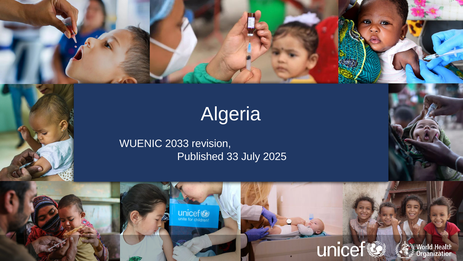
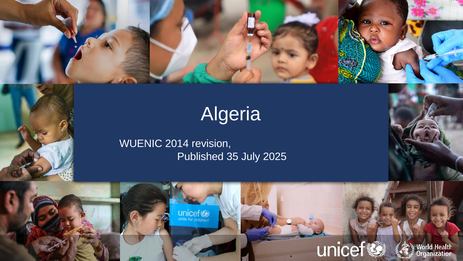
2033: 2033 -> 2014
33: 33 -> 35
